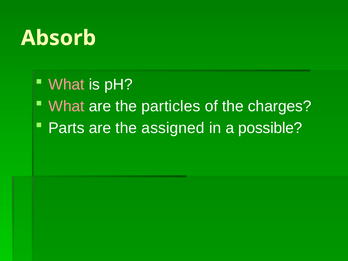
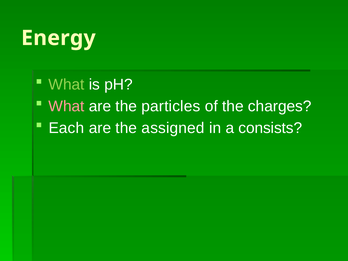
Absorb: Absorb -> Energy
What at (66, 85) colour: pink -> light green
Parts: Parts -> Each
possible: possible -> consists
